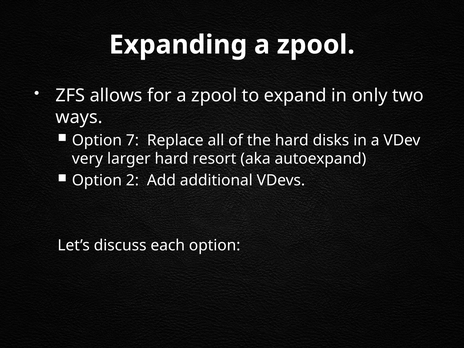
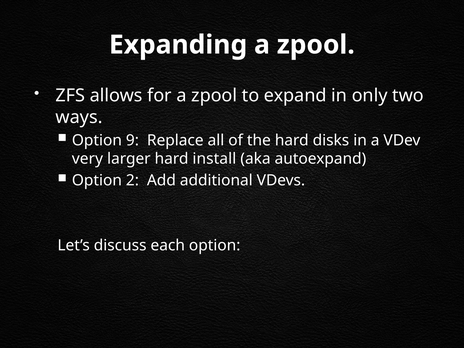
7: 7 -> 9
resort: resort -> install
